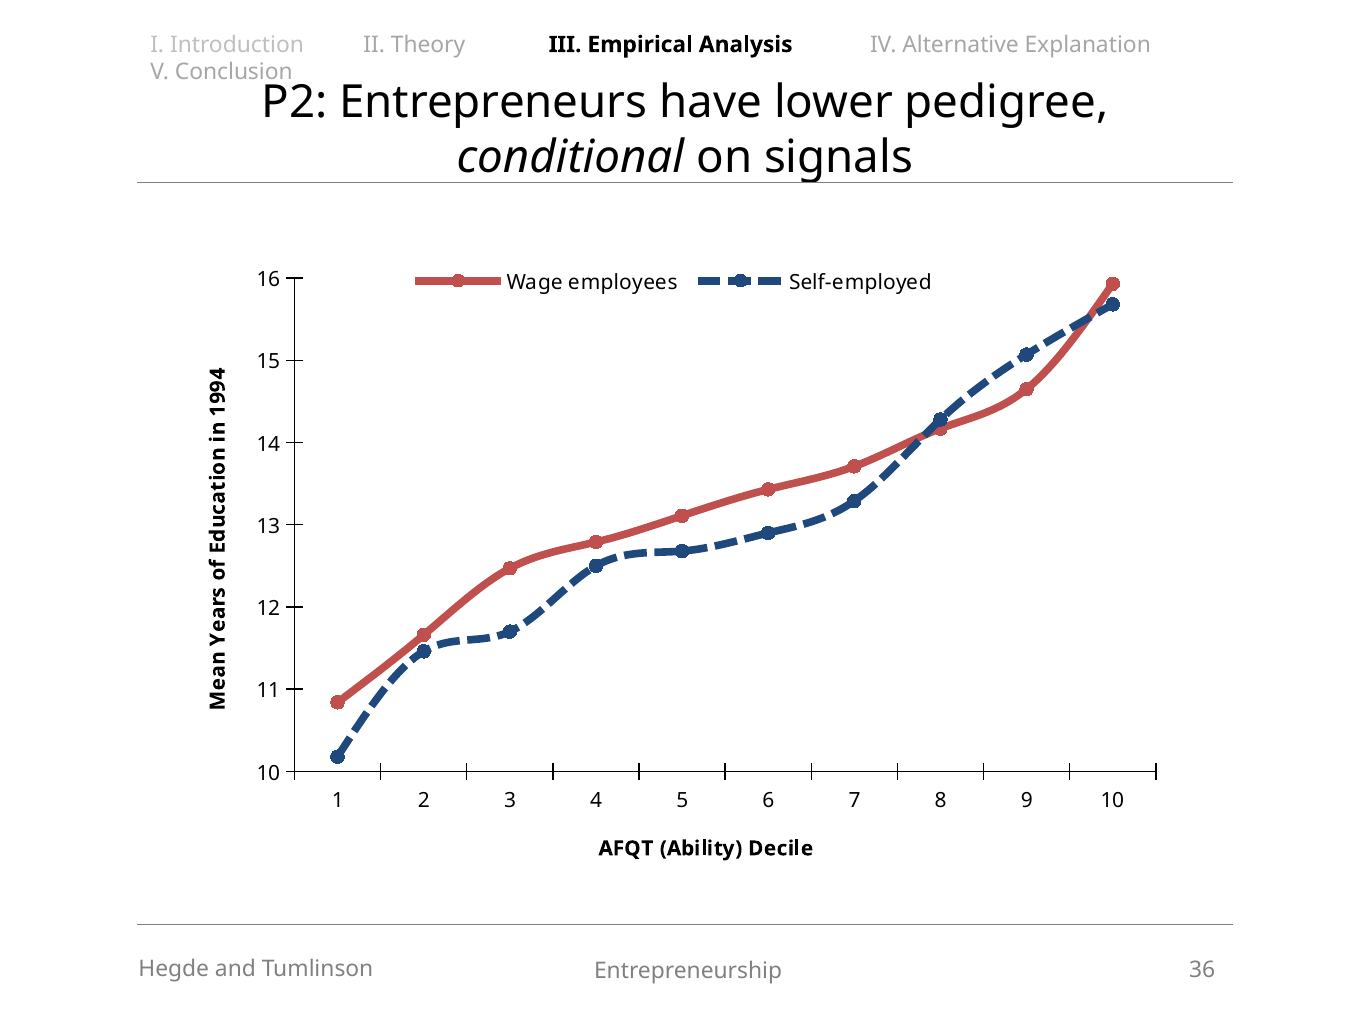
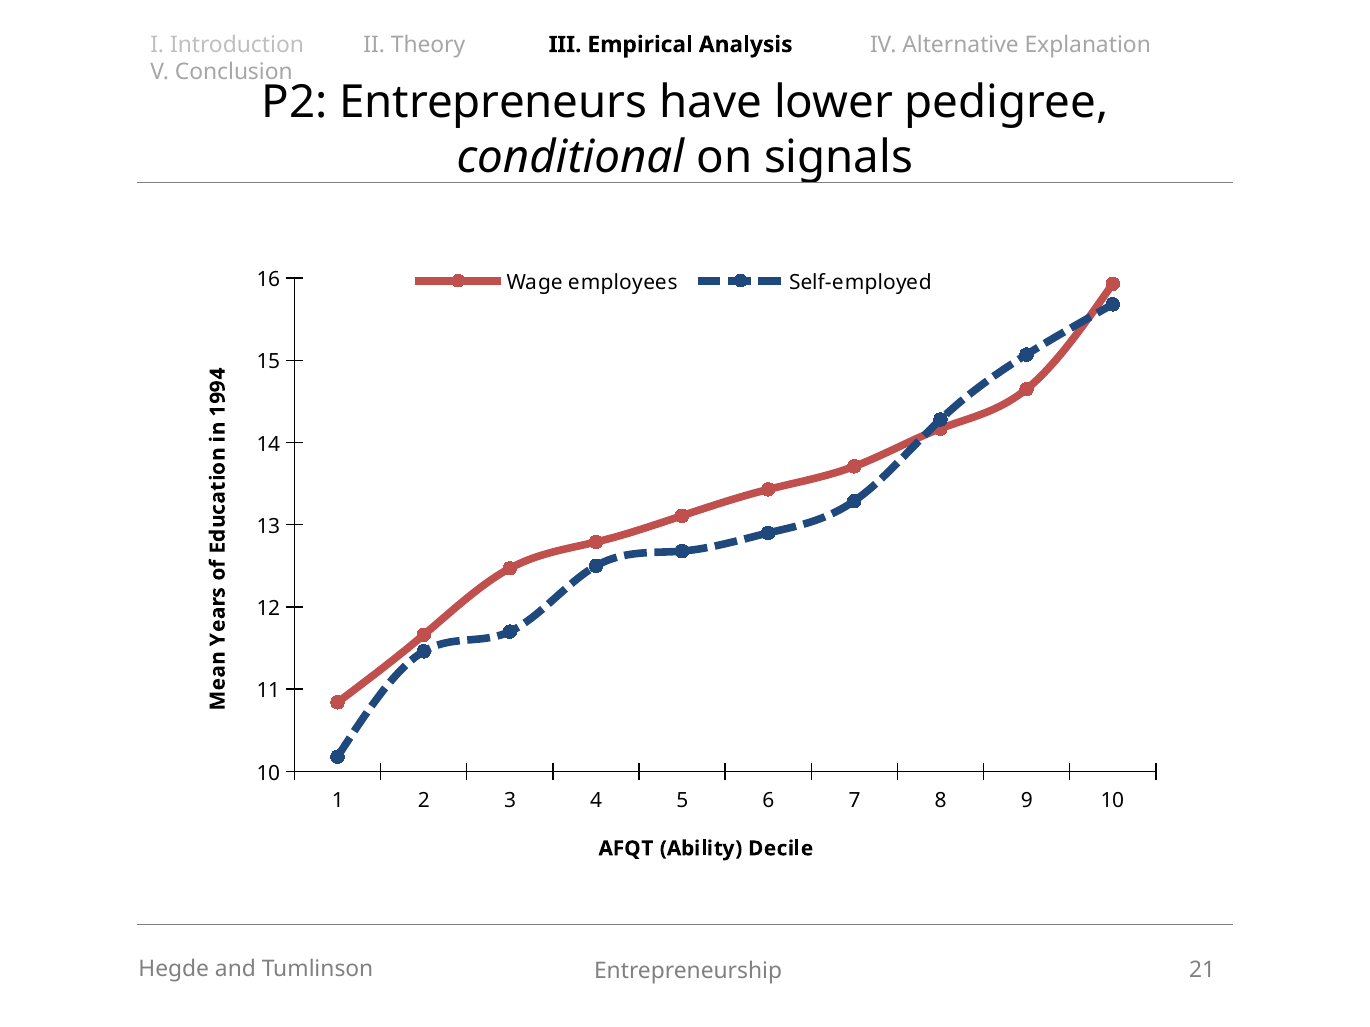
36: 36 -> 21
